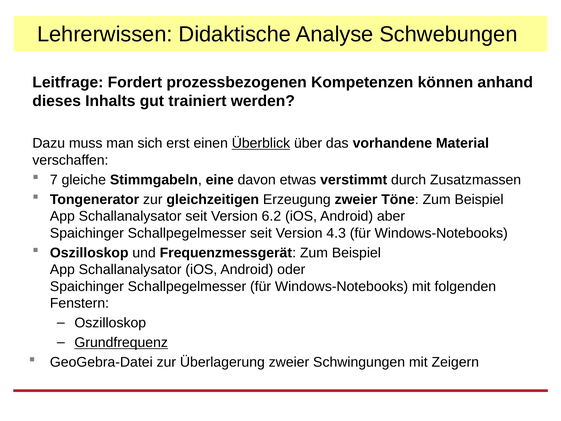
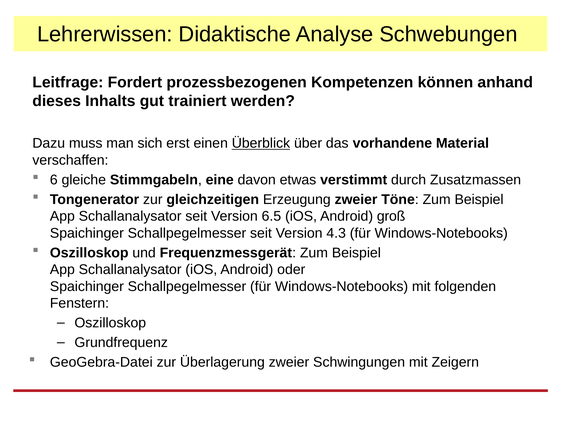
7: 7 -> 6
6.2: 6.2 -> 6.5
aber: aber -> groß
Grundfrequenz underline: present -> none
